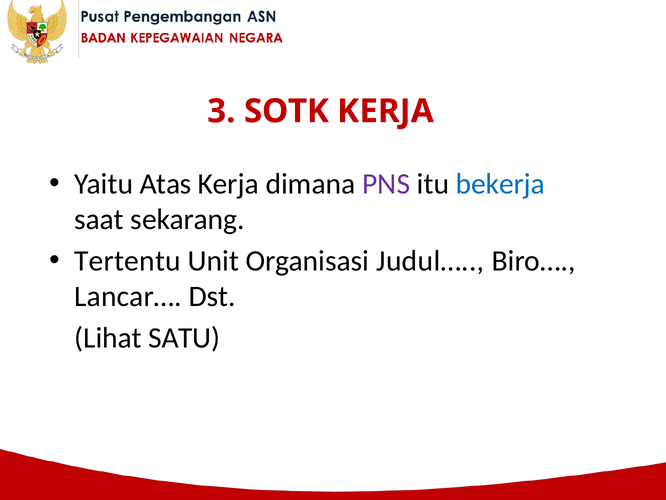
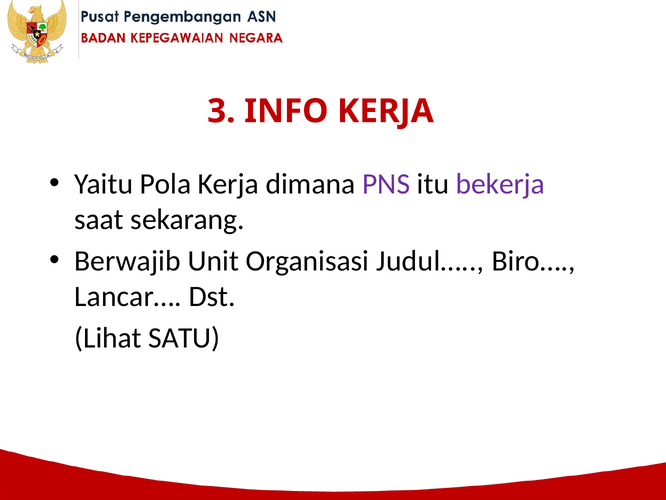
SOTK: SOTK -> INFO
Atas: Atas -> Pola
bekerja colour: blue -> purple
Tertentu: Tertentu -> Berwajib
